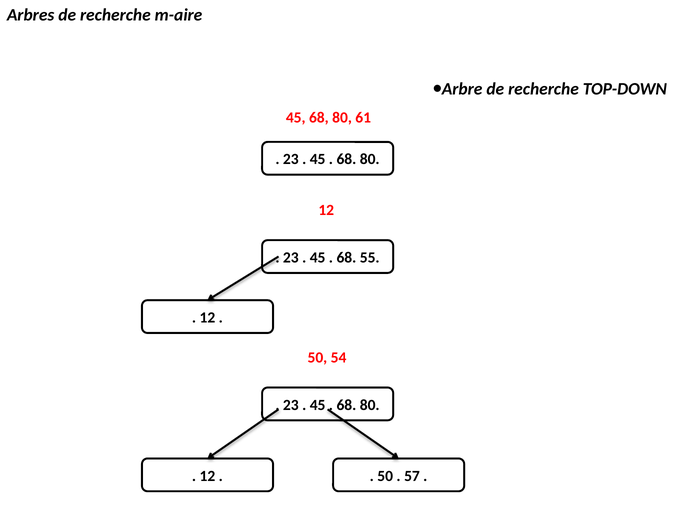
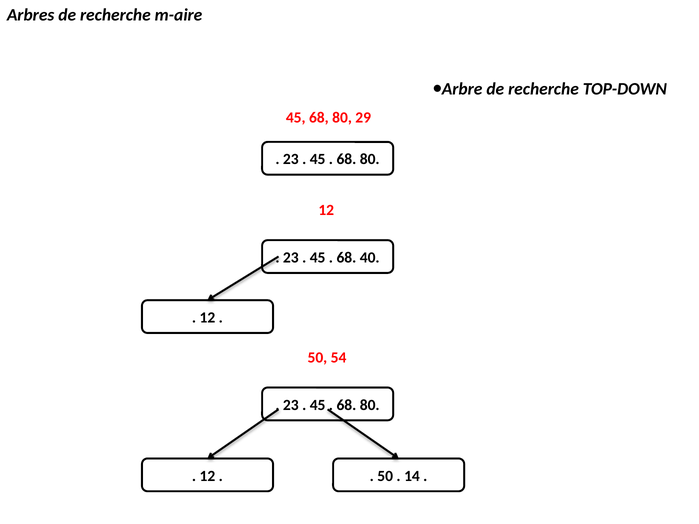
61: 61 -> 29
55: 55 -> 40
57: 57 -> 14
